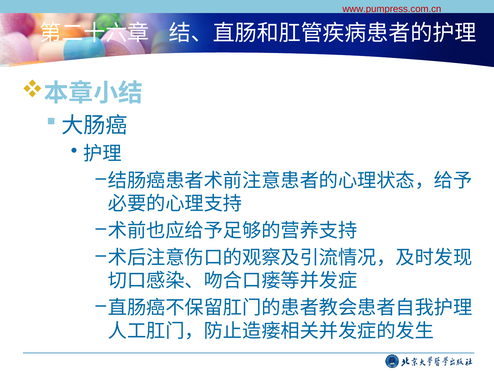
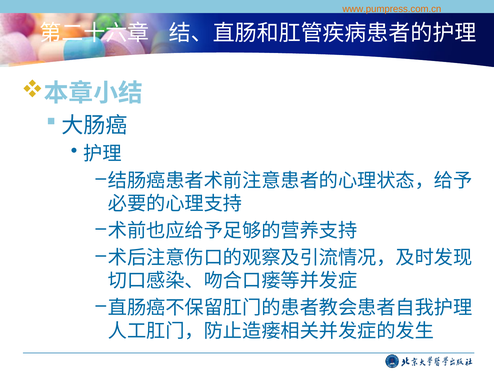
www.pumpress.com.cn colour: red -> orange
